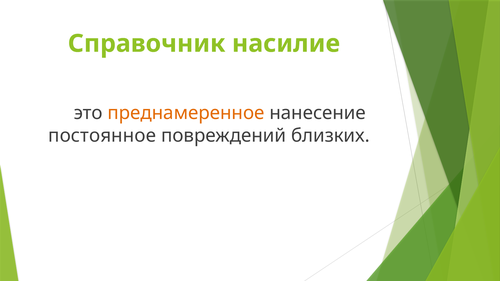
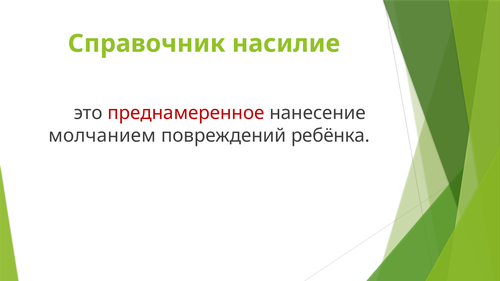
преднамеренное colour: orange -> red
постоянное: постоянное -> молчанием
близких: близких -> ребёнка
